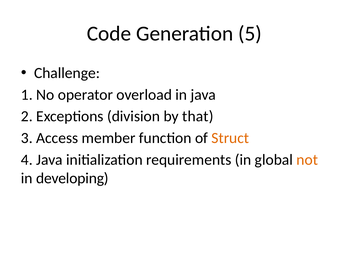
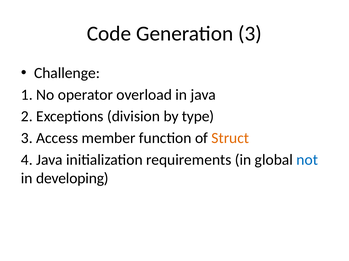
Generation 5: 5 -> 3
that: that -> type
not colour: orange -> blue
